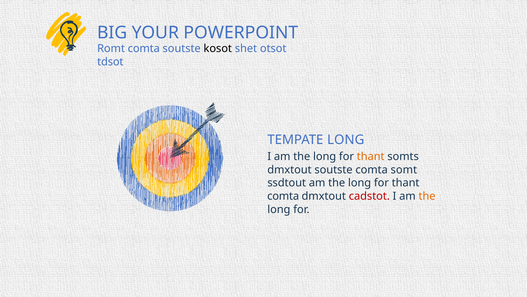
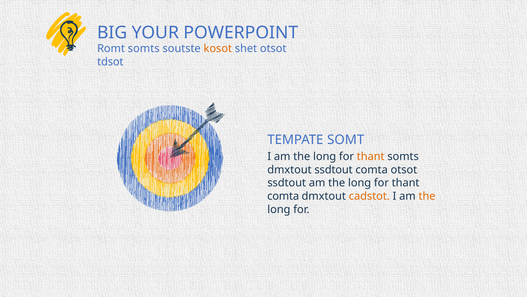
Romt comta: comta -> somts
kosot colour: black -> orange
TEMPATE LONG: LONG -> SOMT
dmxtout soutste: soutste -> ssdtout
comta somt: somt -> otsot
cadstot colour: red -> orange
